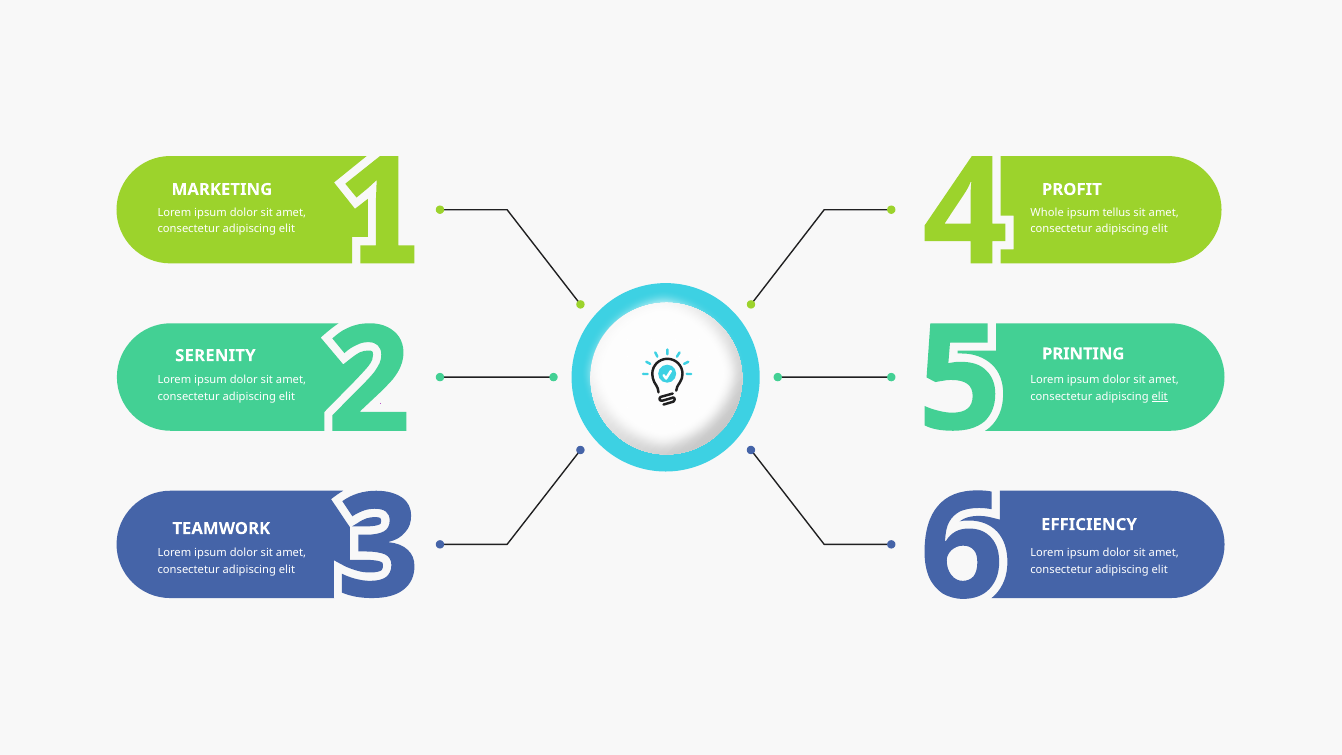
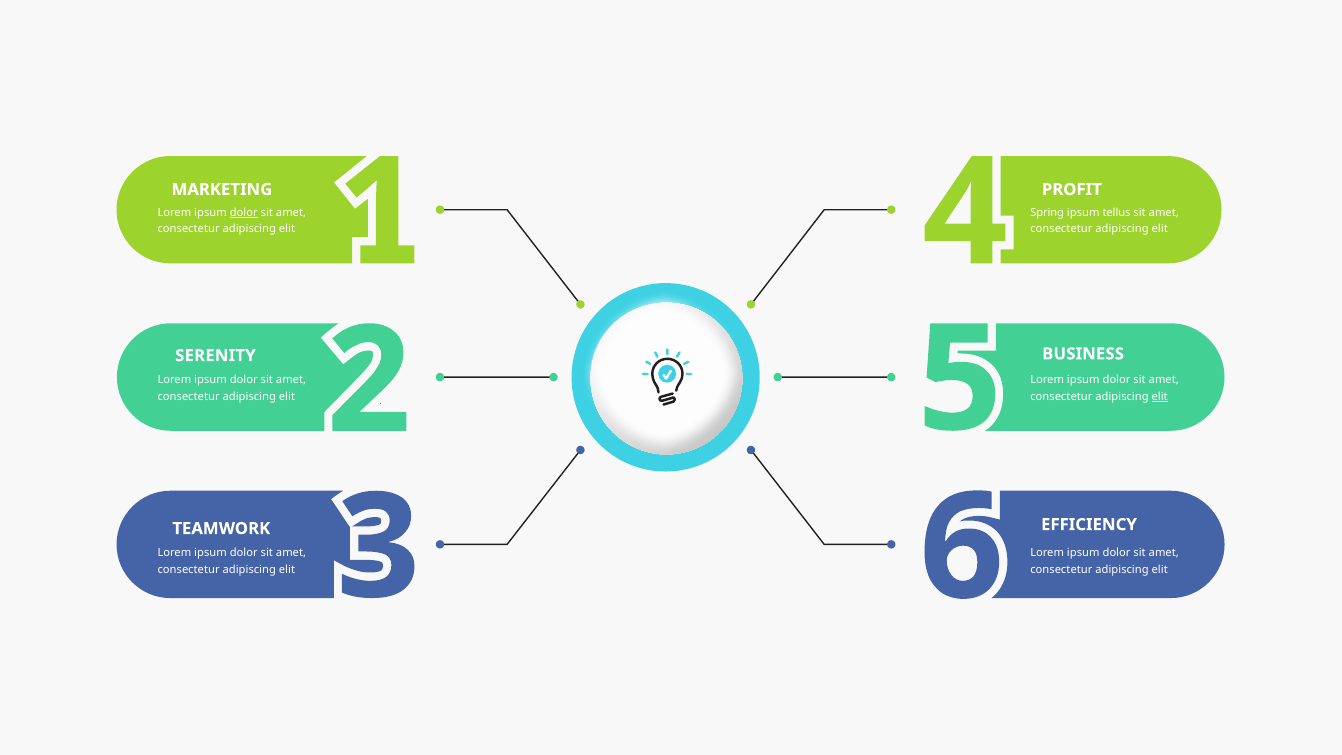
dolor at (244, 212) underline: none -> present
Whole: Whole -> Spring
PRINTING: PRINTING -> BUSINESS
